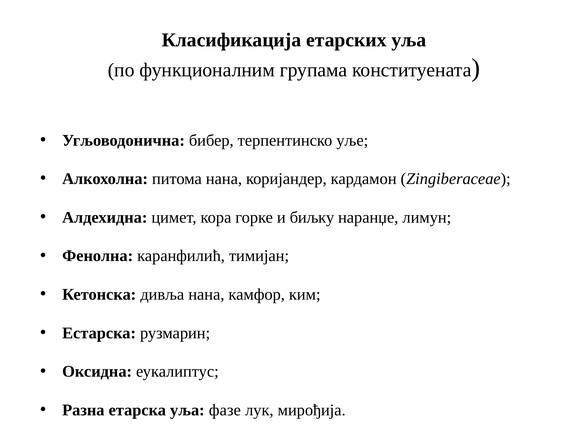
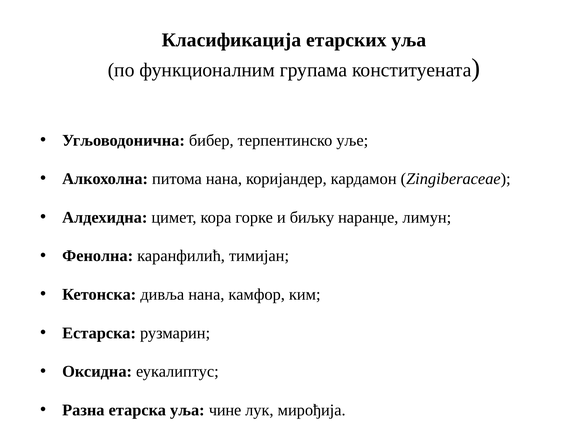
фазе: фазе -> чине
